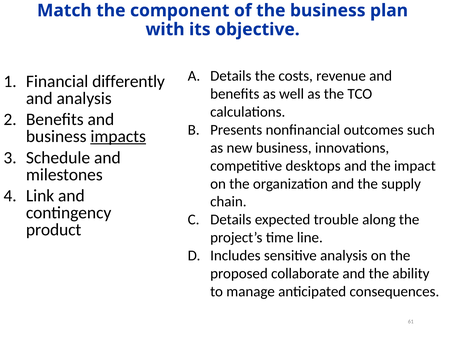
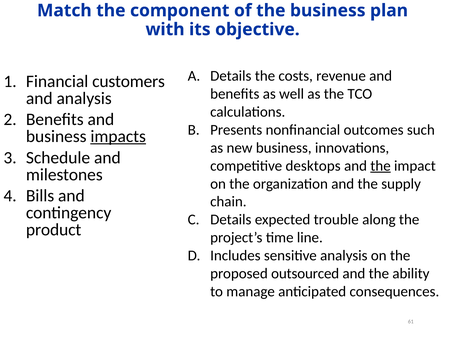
differently: differently -> customers
the at (381, 166) underline: none -> present
Link: Link -> Bills
collaborate: collaborate -> outsourced
